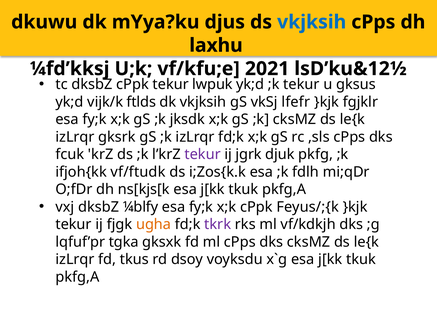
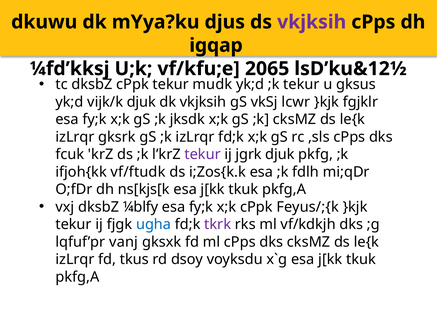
vkjksih at (312, 22) colour: blue -> purple
laxhu: laxhu -> igqap
2021: 2021 -> 2065
lwpuk: lwpuk -> mudk
vijk/k ftlds: ftlds -> djuk
lfefr: lfefr -> lcwr
ugha colour: orange -> blue
tgka: tgka -> vanj
